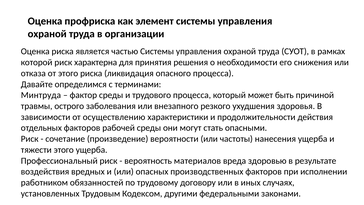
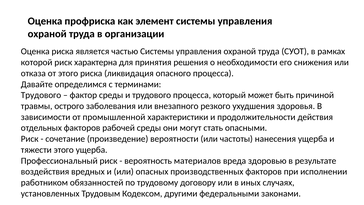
Минтруда at (41, 95): Минтруда -> Трудового
осуществлению: осуществлению -> промышленной
